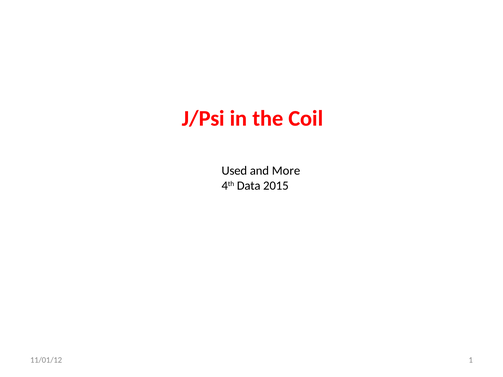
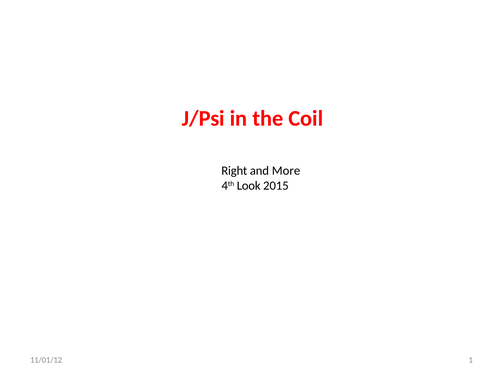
Used: Used -> Right
Data: Data -> Look
